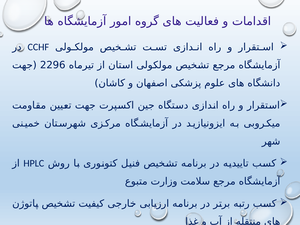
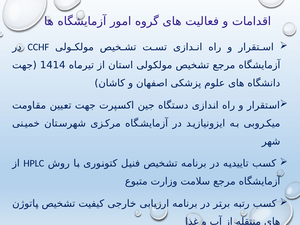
2296: 2296 -> 1414
